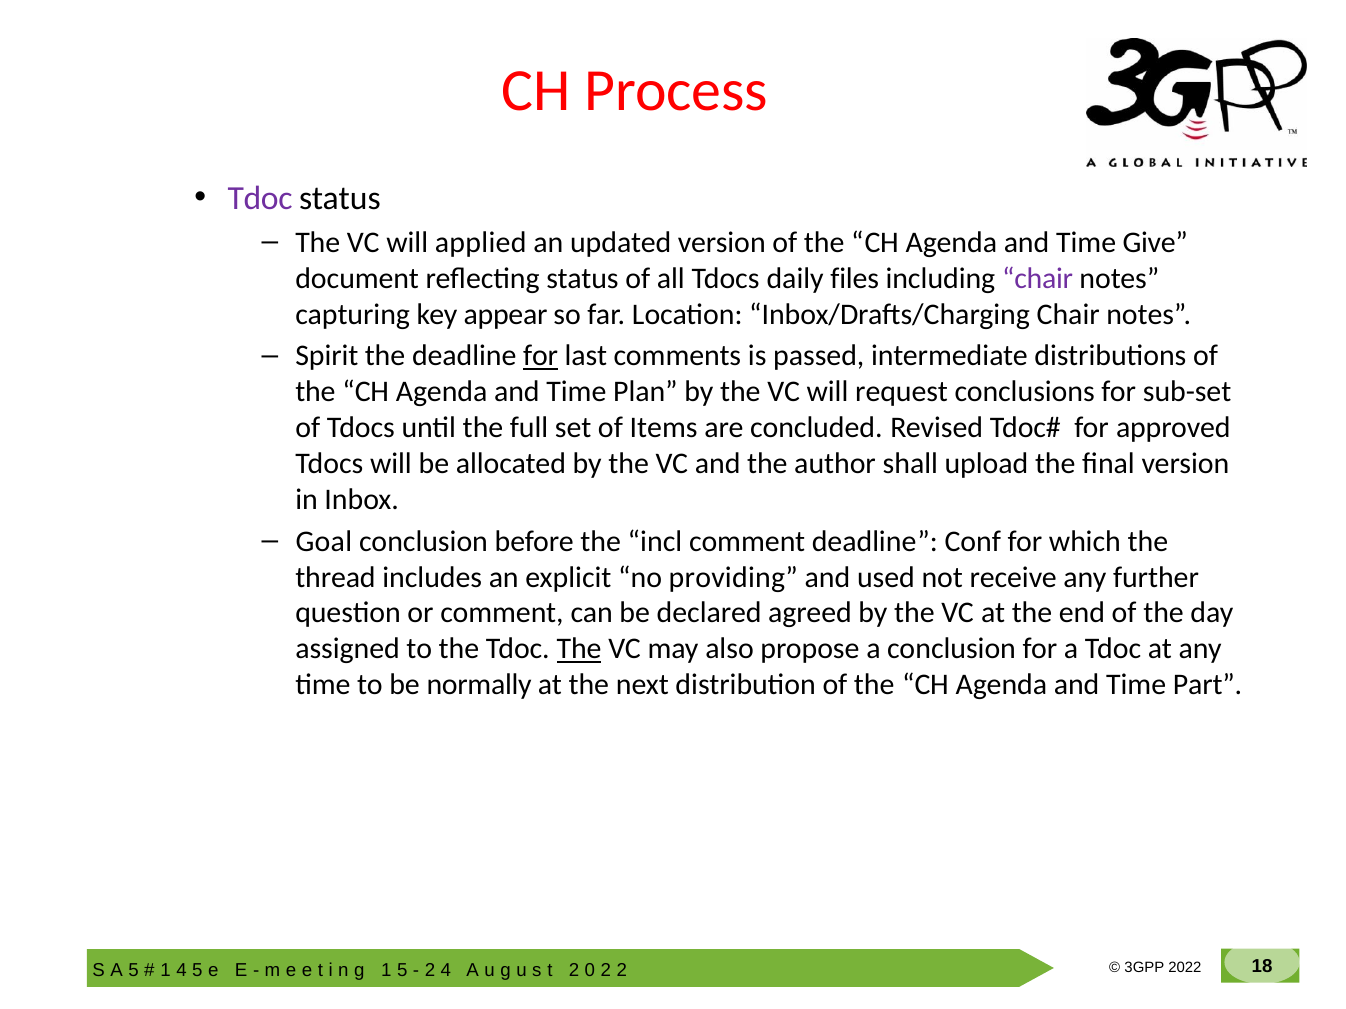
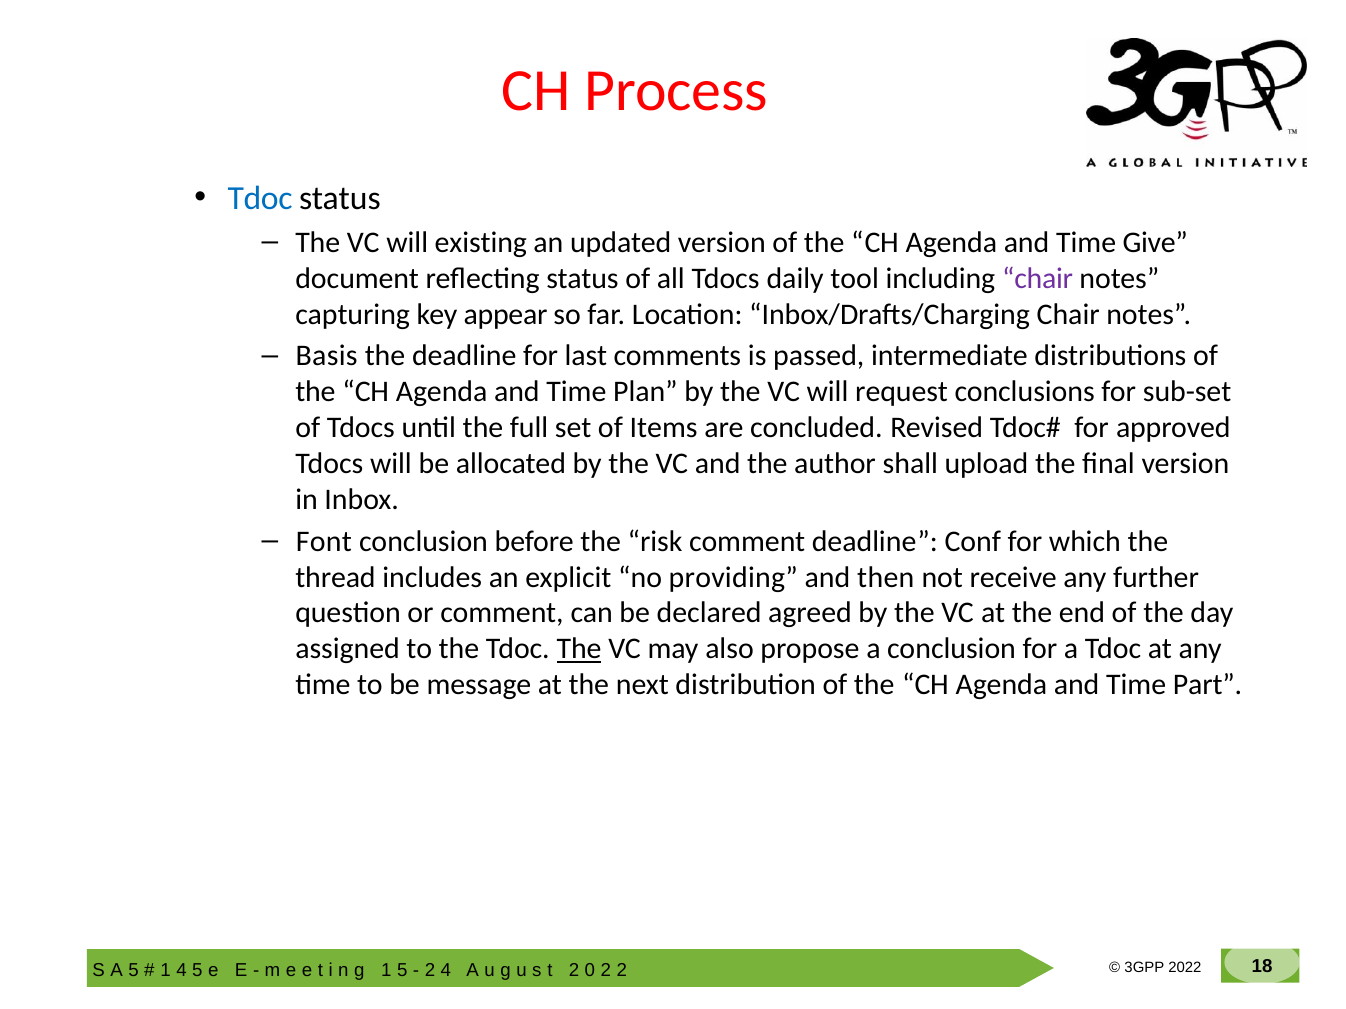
Tdoc at (260, 199) colour: purple -> blue
applied: applied -> existing
files: files -> tool
Spirit: Spirit -> Basis
for at (541, 356) underline: present -> none
Goal: Goal -> Font
incl: incl -> risk
used: used -> then
normally: normally -> message
